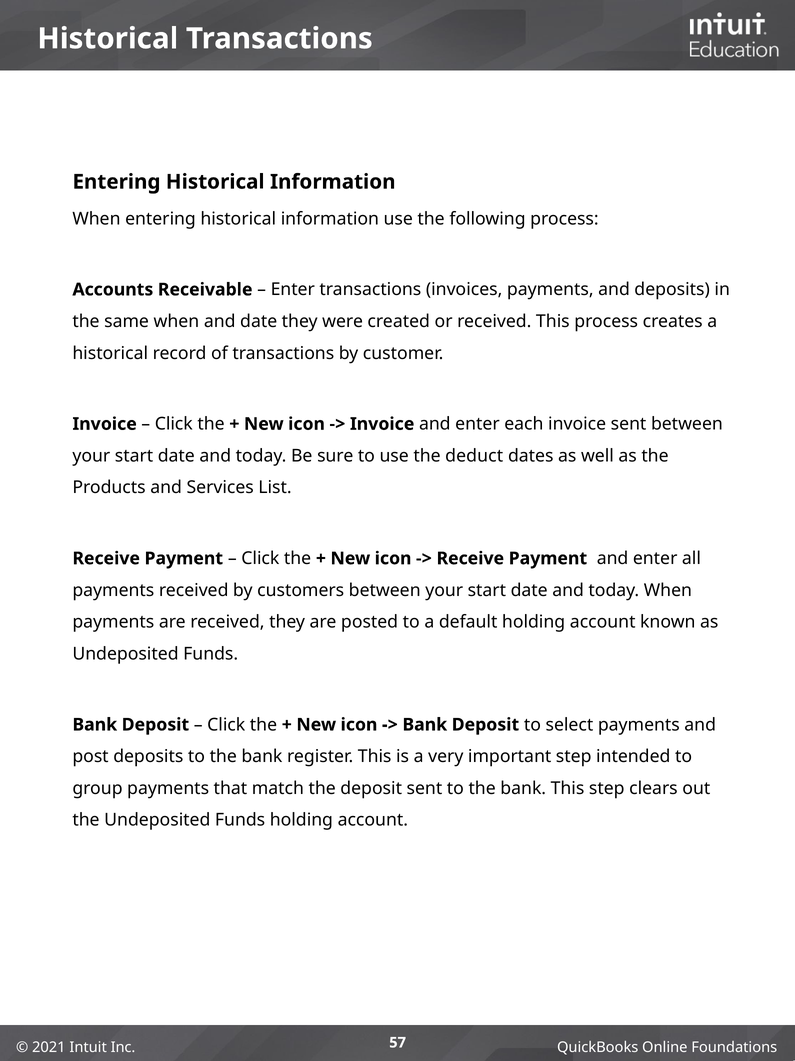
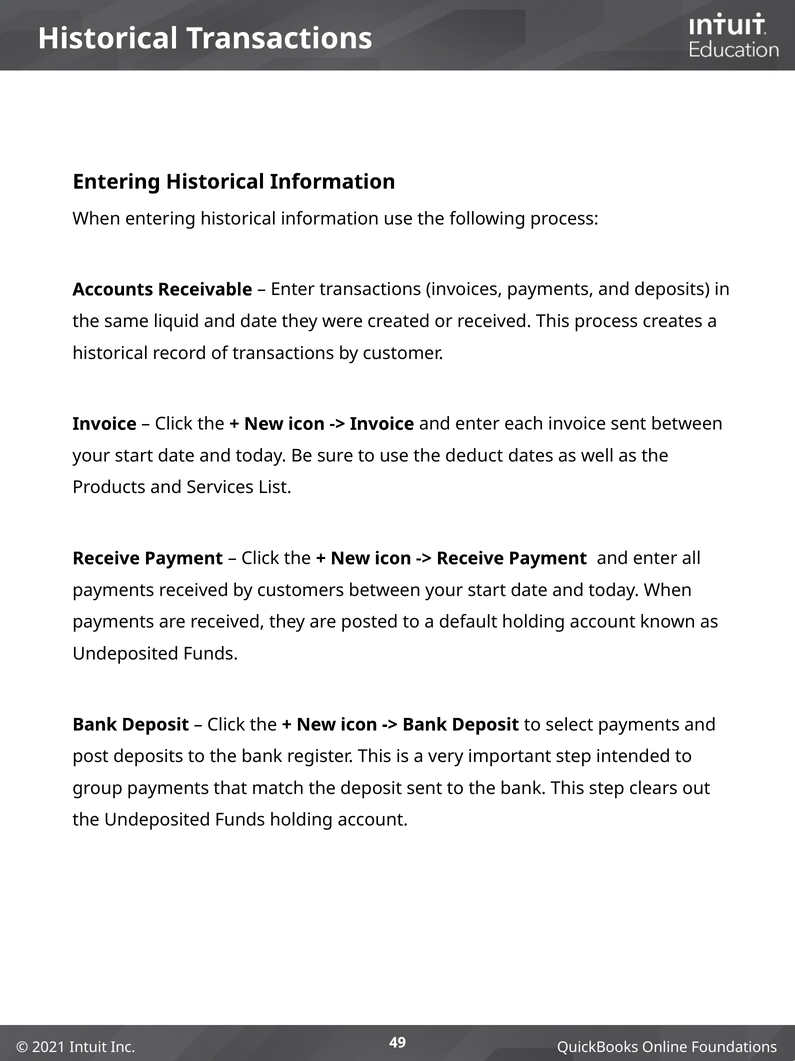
same when: when -> liquid
57: 57 -> 49
